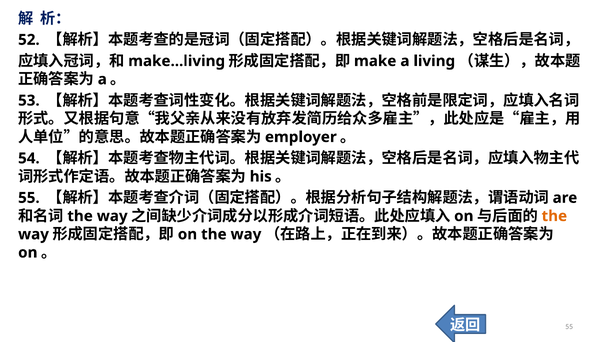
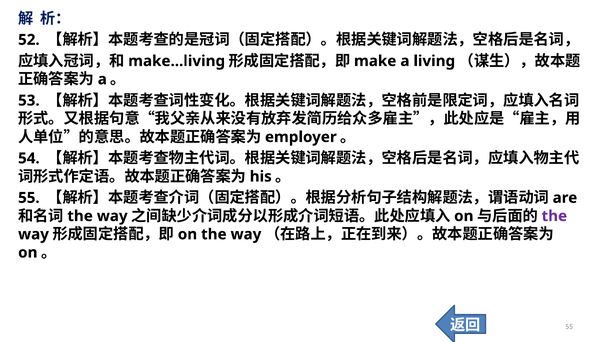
the at (554, 216) colour: orange -> purple
